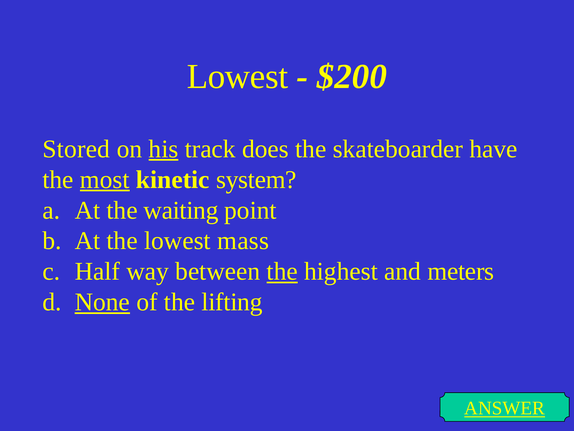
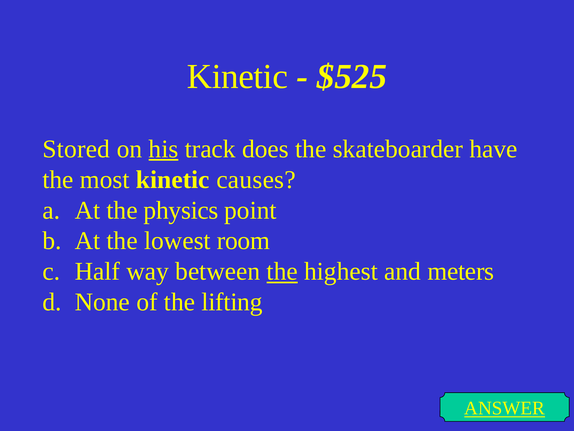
Lowest at (237, 77): Lowest -> Kinetic
$200: $200 -> $525
most underline: present -> none
system: system -> causes
waiting: waiting -> physics
mass: mass -> room
None underline: present -> none
